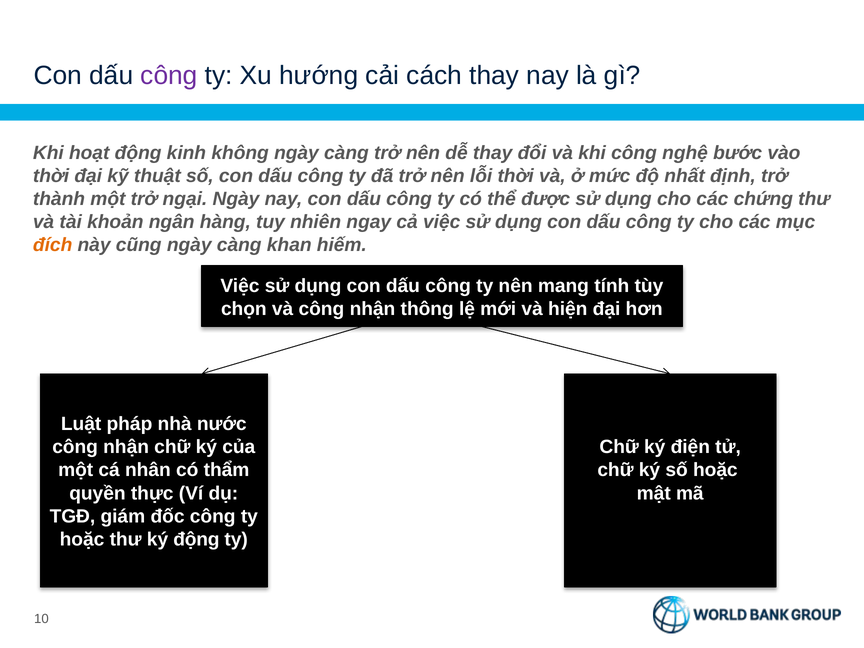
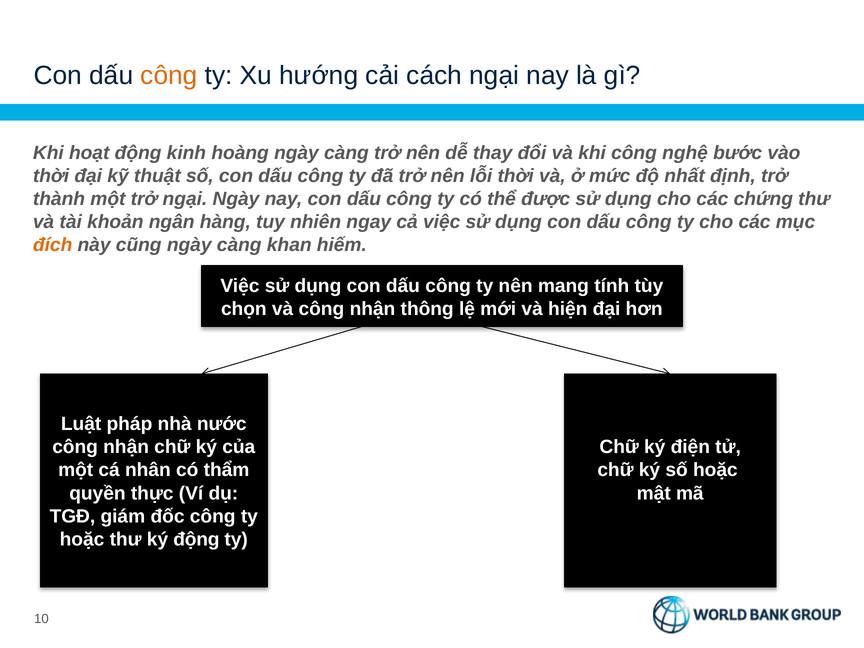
công at (169, 75) colour: purple -> orange
cách thay: thay -> ngại
không: không -> hoàng
